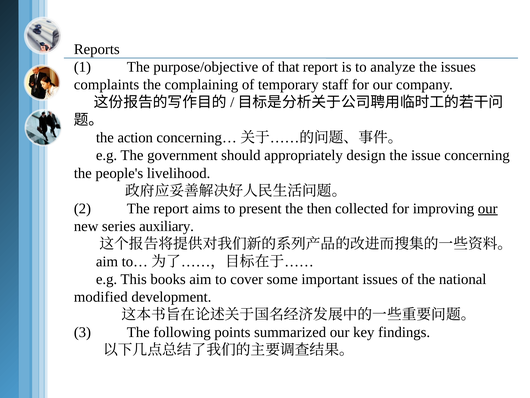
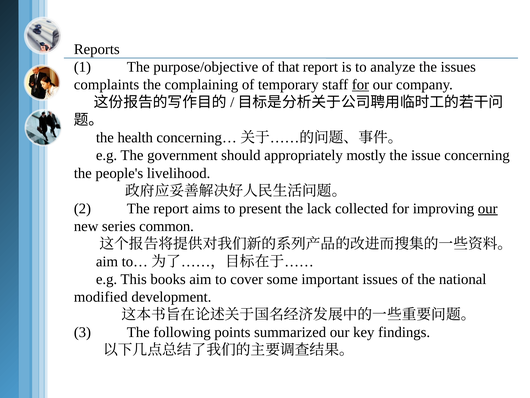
for at (360, 85) underline: none -> present
action: action -> health
design: design -> mostly
then: then -> lack
auxiliary: auxiliary -> common
